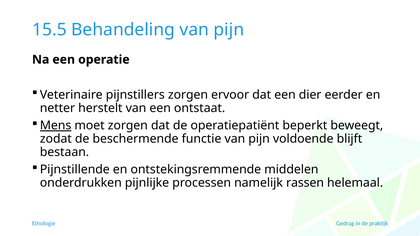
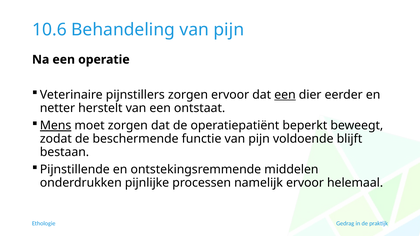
15.5: 15.5 -> 10.6
een at (285, 95) underline: none -> present
namelijk rassen: rassen -> ervoor
